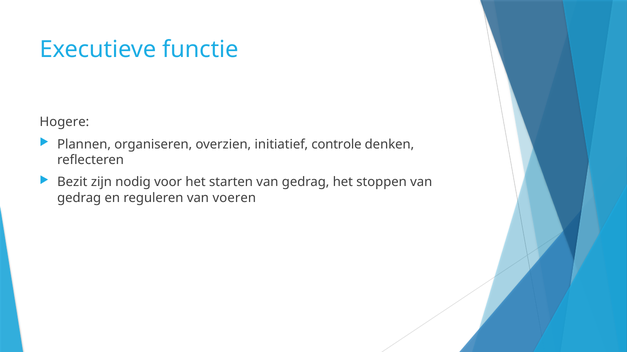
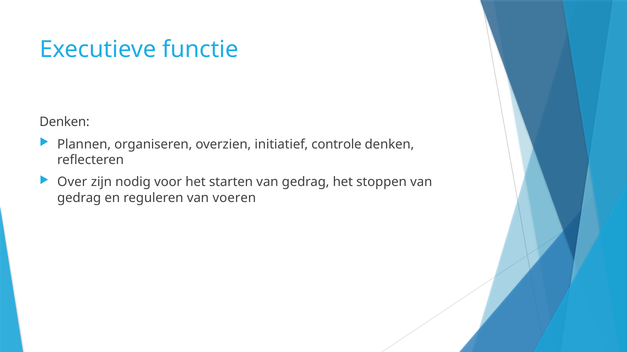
Hogere at (64, 122): Hogere -> Denken
Bezit: Bezit -> Over
